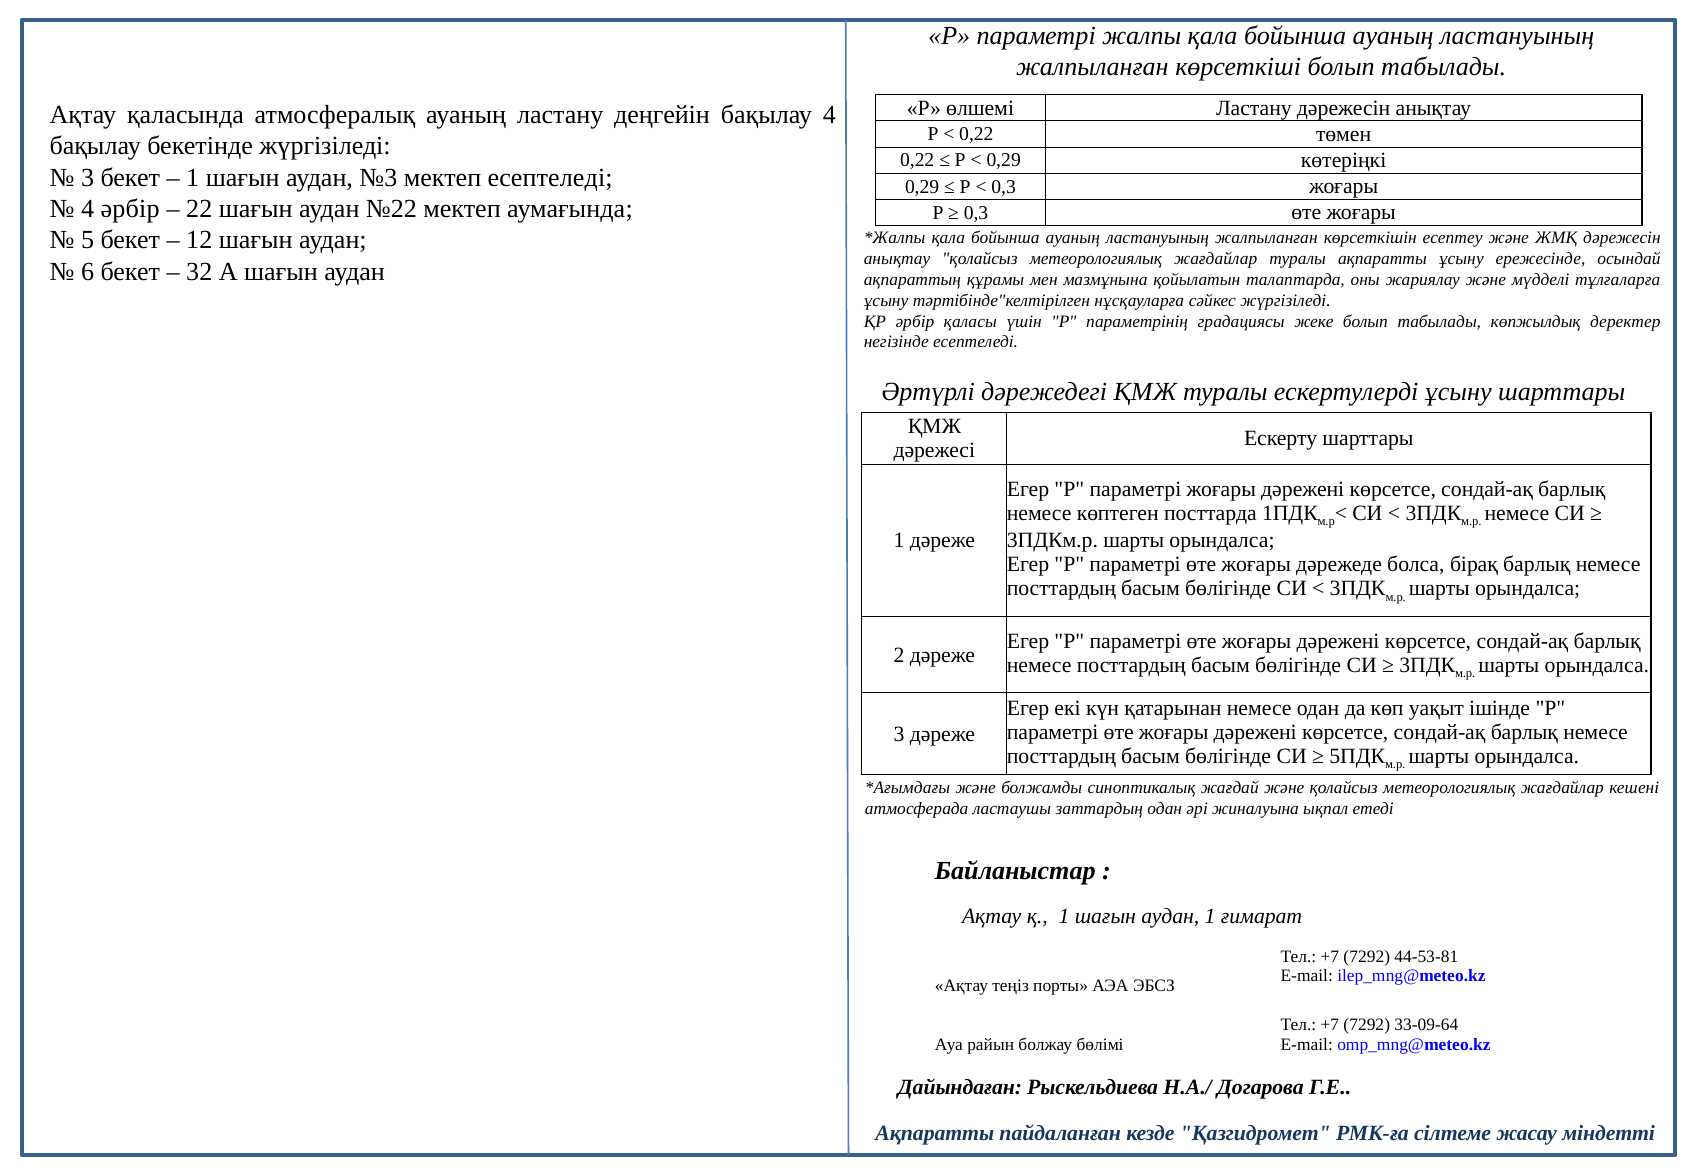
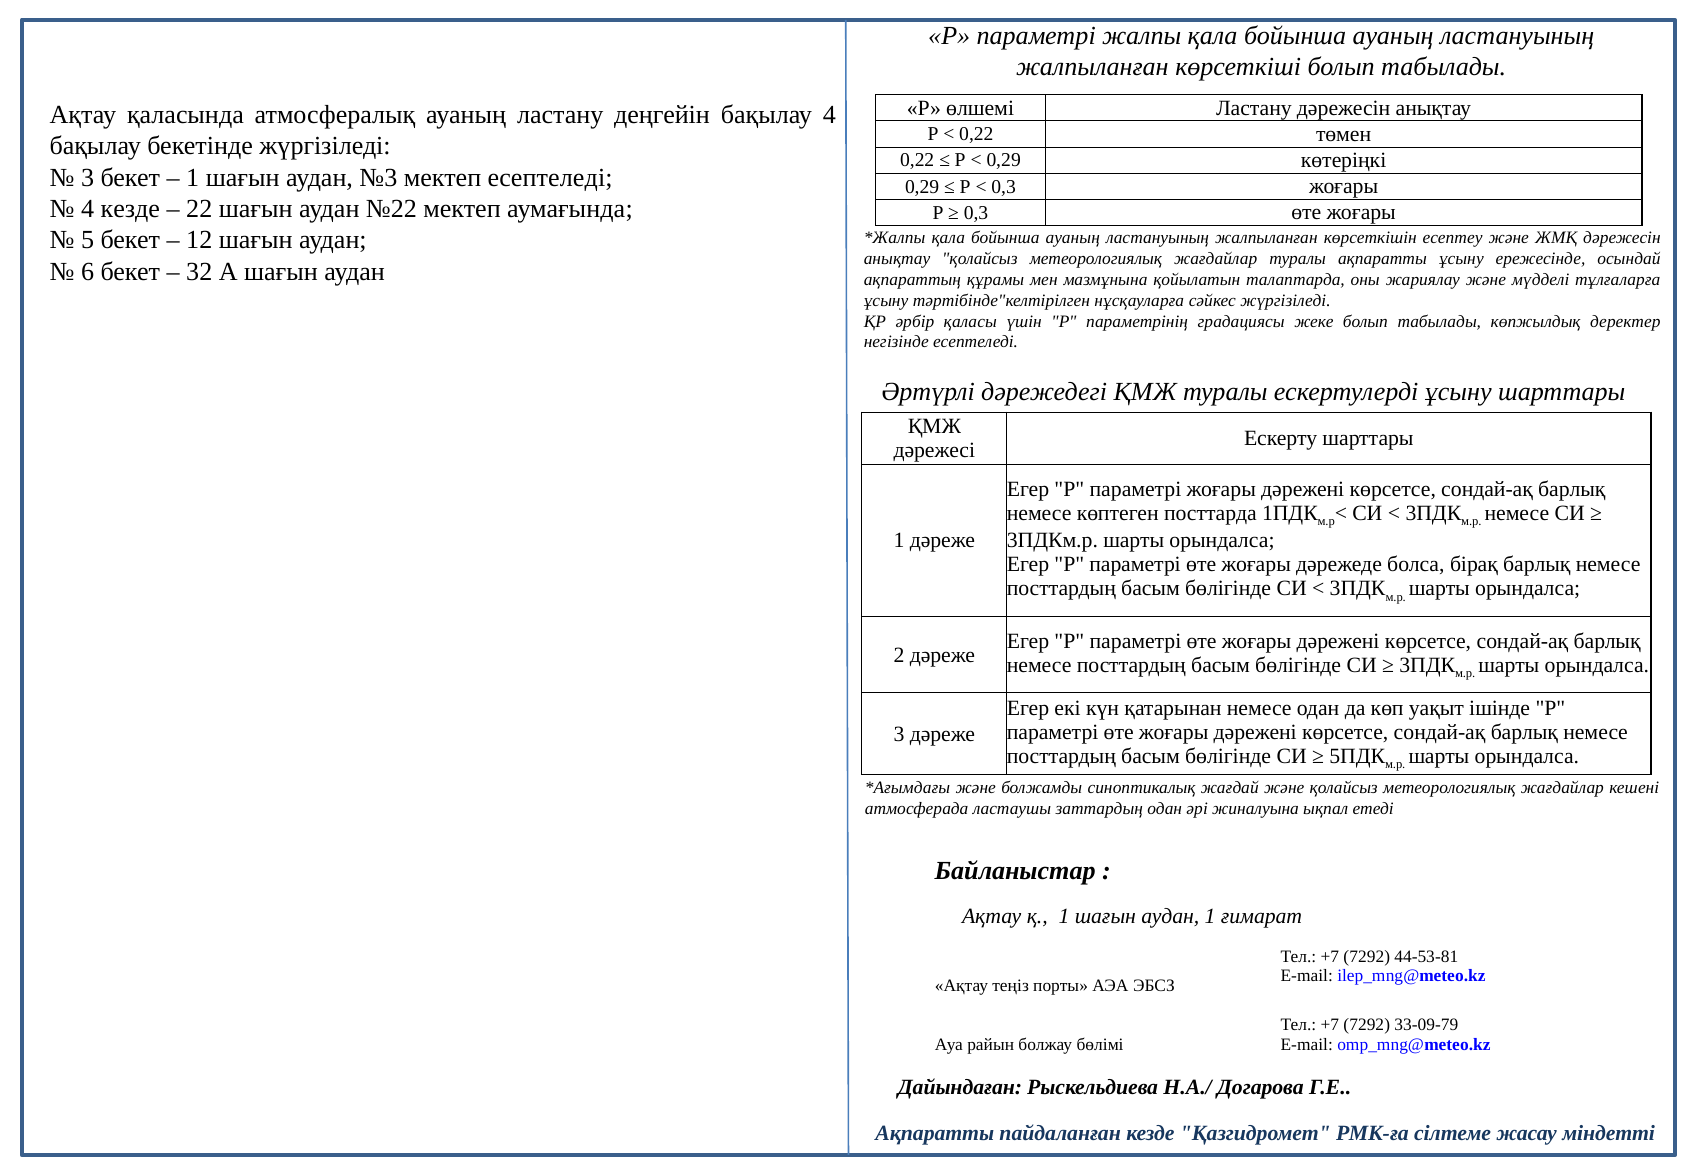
4 әрбір: әрбір -> кезде
33-09-64: 33-09-64 -> 33-09-79
